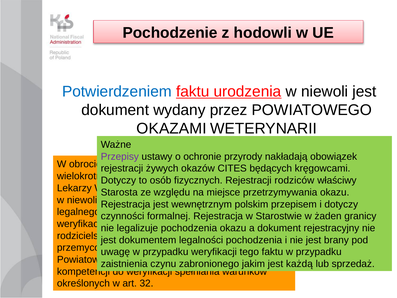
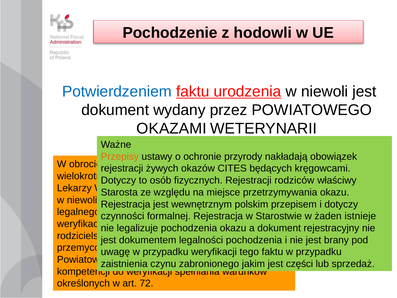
Przepisy colour: purple -> orange
granicy: granicy -> istnieje
każdą: każdą -> części
32: 32 -> 72
